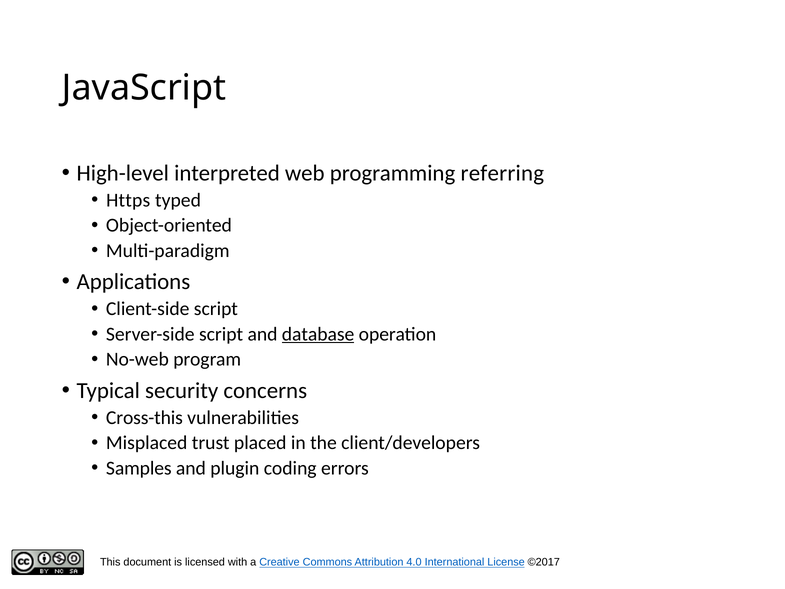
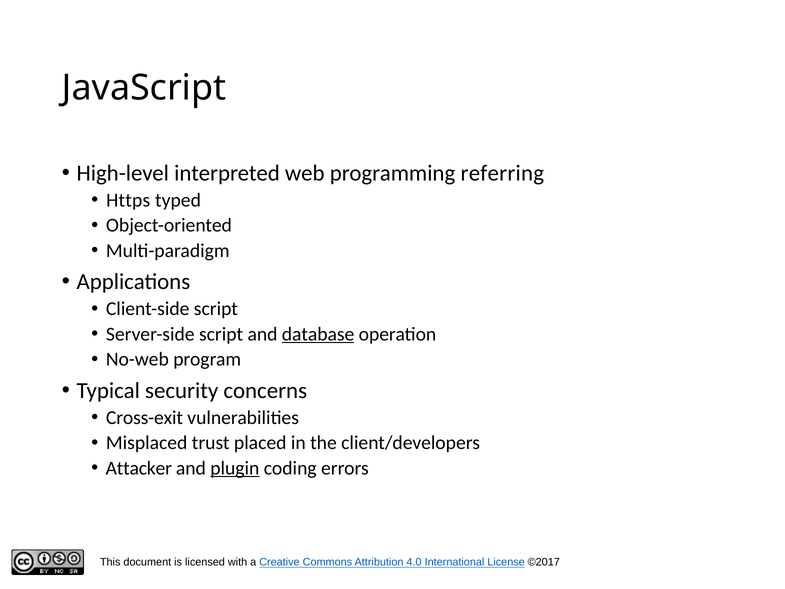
Cross-this: Cross-this -> Cross-exit
Samples: Samples -> Attacker
plugin underline: none -> present
